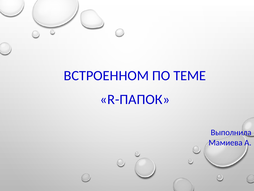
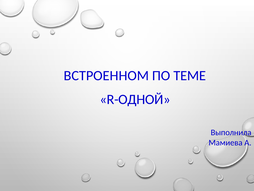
R-ПАПОК: R-ПАПОК -> R-ОДНОЙ
